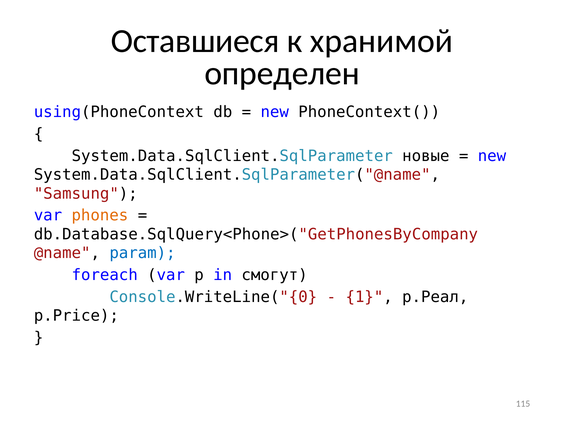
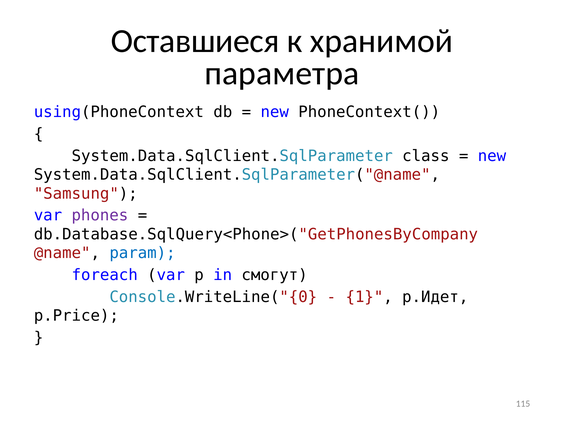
определен: определен -> параметра
новые: новые -> class
phones colour: orange -> purple
p.Реал: p.Реал -> p.Идет
